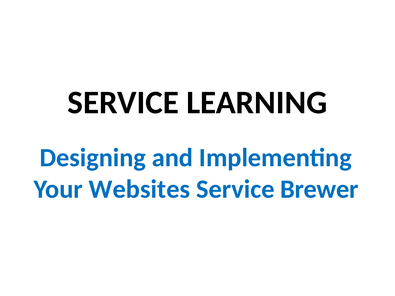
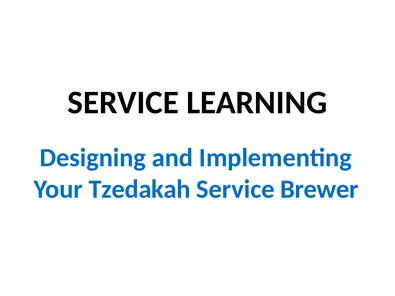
Websites: Websites -> Tzedakah
